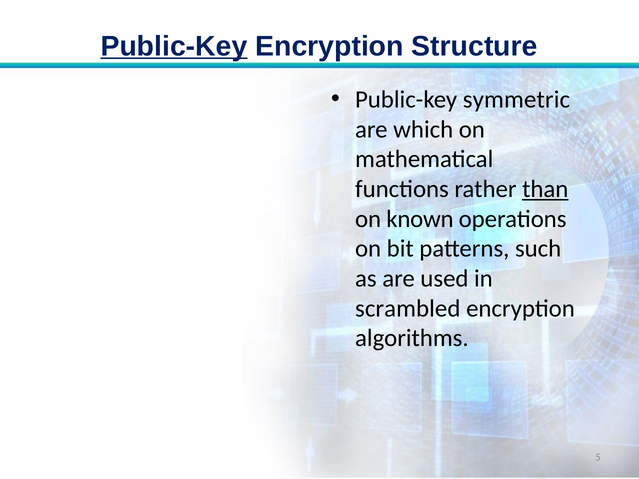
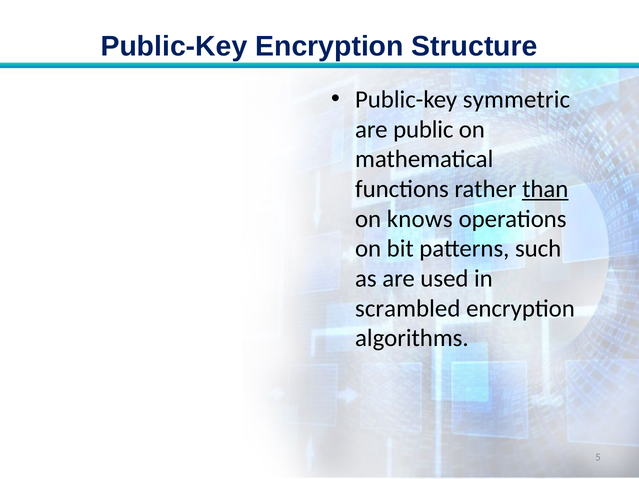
Public-Key at (174, 46) underline: present -> none
which: which -> public
known: known -> knows
